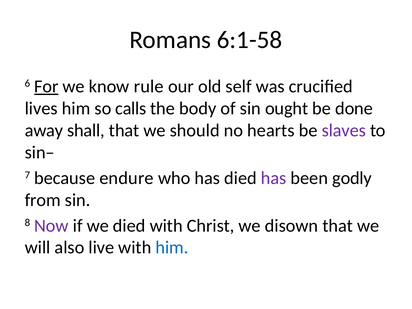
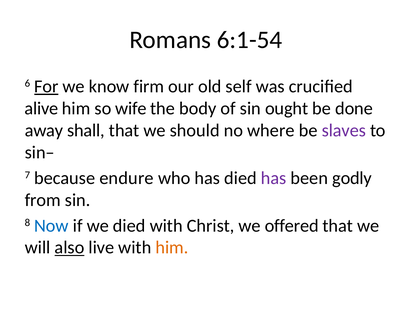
6:1-58: 6:1-58 -> 6:1-54
rule: rule -> firm
lives: lives -> alive
calls: calls -> wife
hearts: hearts -> where
Now colour: purple -> blue
disown: disown -> offered
also underline: none -> present
him at (172, 248) colour: blue -> orange
